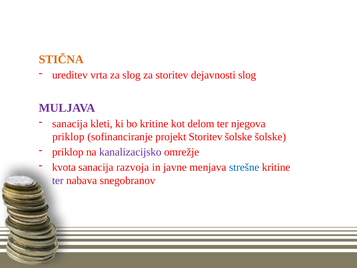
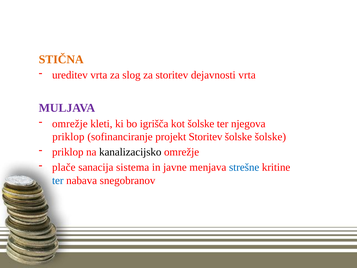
dejavnosti slog: slog -> vrta
sanacija at (70, 124): sanacija -> omrežje
bo kritine: kritine -> igrišča
kot delom: delom -> šolske
kanalizacijsko colour: purple -> black
kvota: kvota -> plače
razvoja: razvoja -> sistema
ter at (58, 180) colour: purple -> blue
